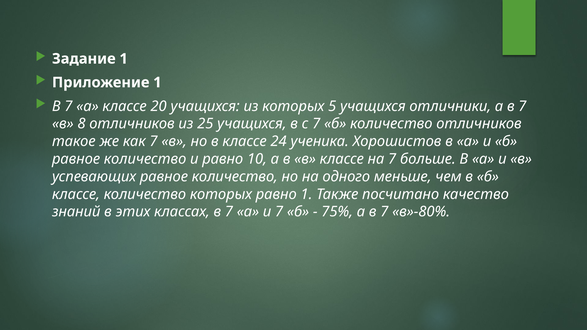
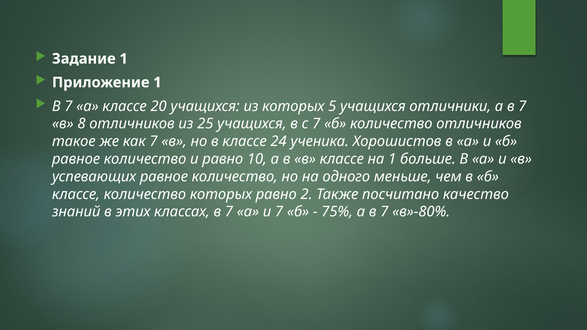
на 7: 7 -> 1
равно 1: 1 -> 2
